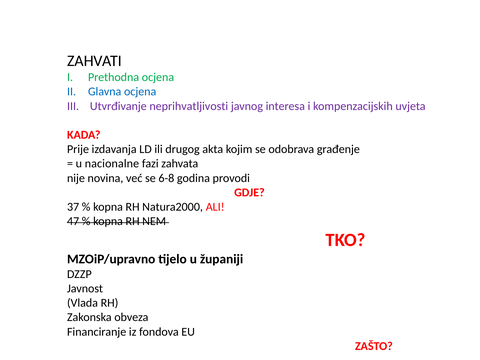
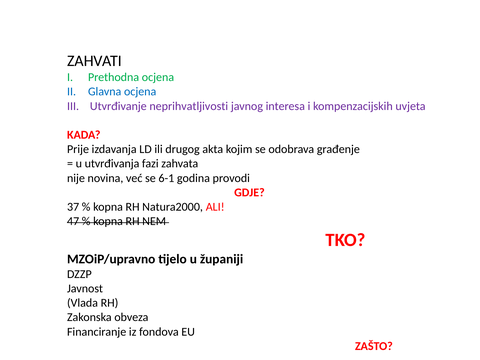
nacionalne: nacionalne -> utvrđivanja
6-8: 6-8 -> 6-1
